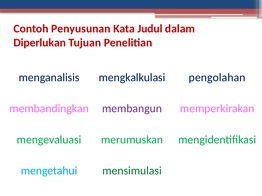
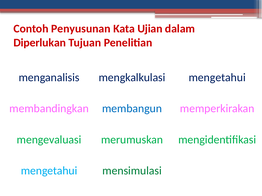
Judul: Judul -> Ujian
mengkalkulasi pengolahan: pengolahan -> mengetahui
membangun colour: purple -> blue
